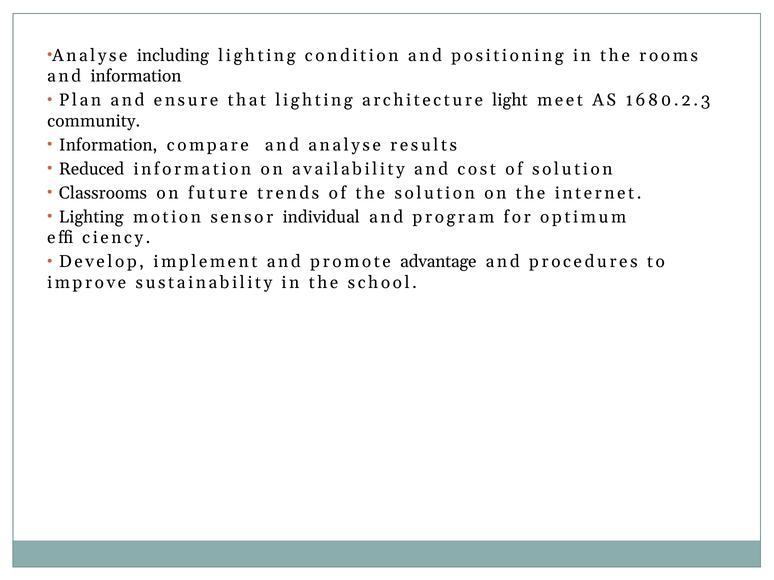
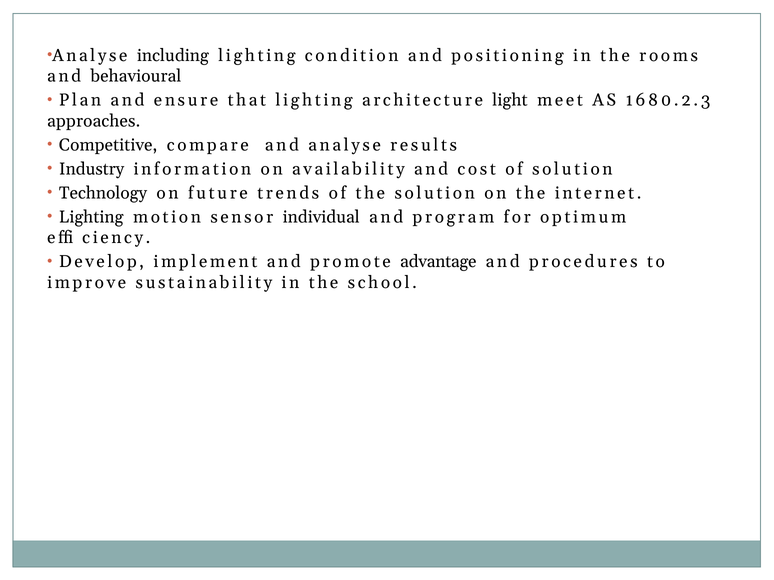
and information: information -> behavioural
community: community -> approaches
Information at (108, 145): Information -> Competitive
Reduced: Reduced -> Industry
Classrooms: Classrooms -> Technology
